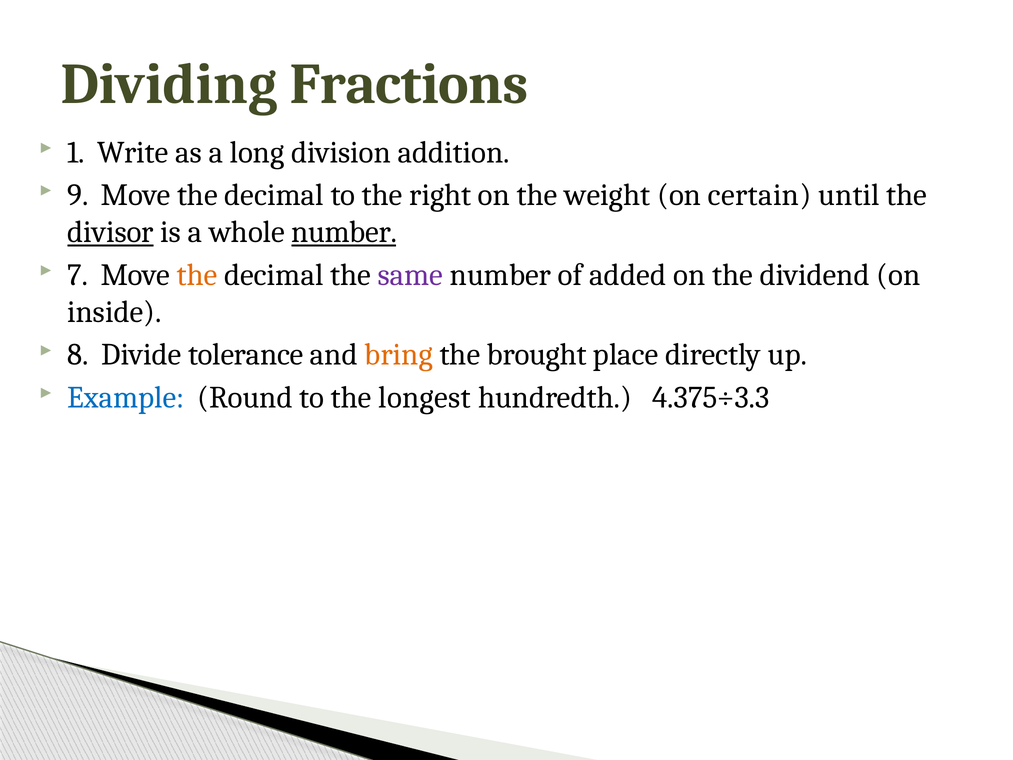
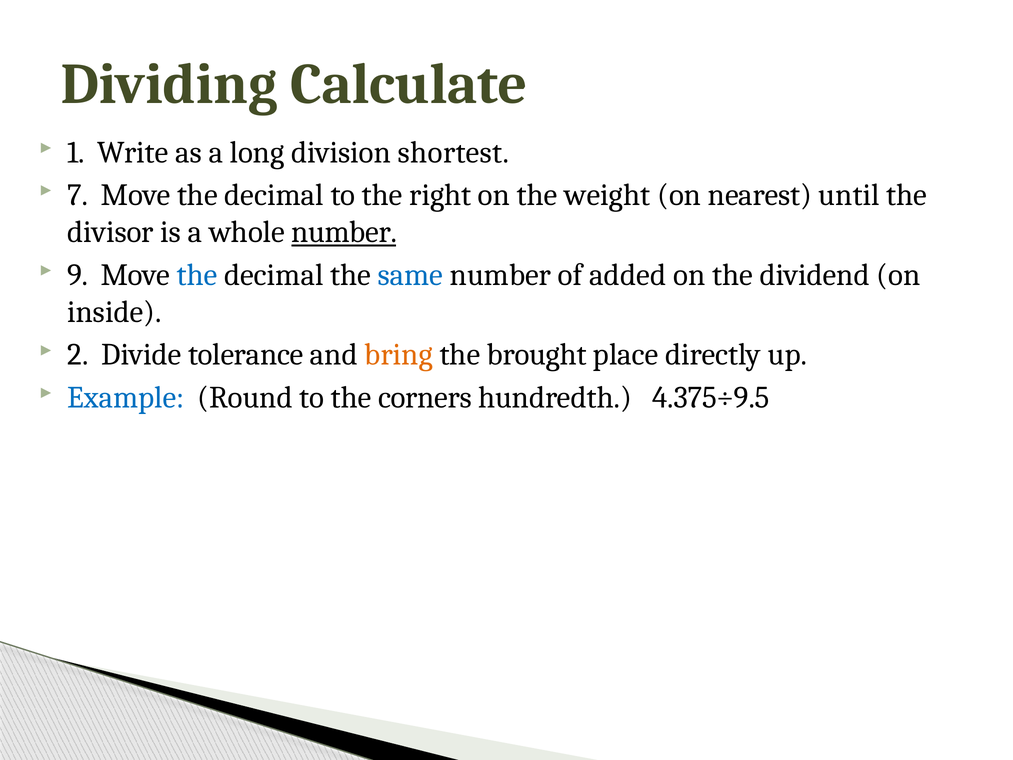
Fractions: Fractions -> Calculate
addition: addition -> shortest
9: 9 -> 7
certain: certain -> nearest
divisor underline: present -> none
7: 7 -> 9
the at (197, 275) colour: orange -> blue
same colour: purple -> blue
8: 8 -> 2
longest: longest -> corners
4.375÷3.3: 4.375÷3.3 -> 4.375÷9.5
